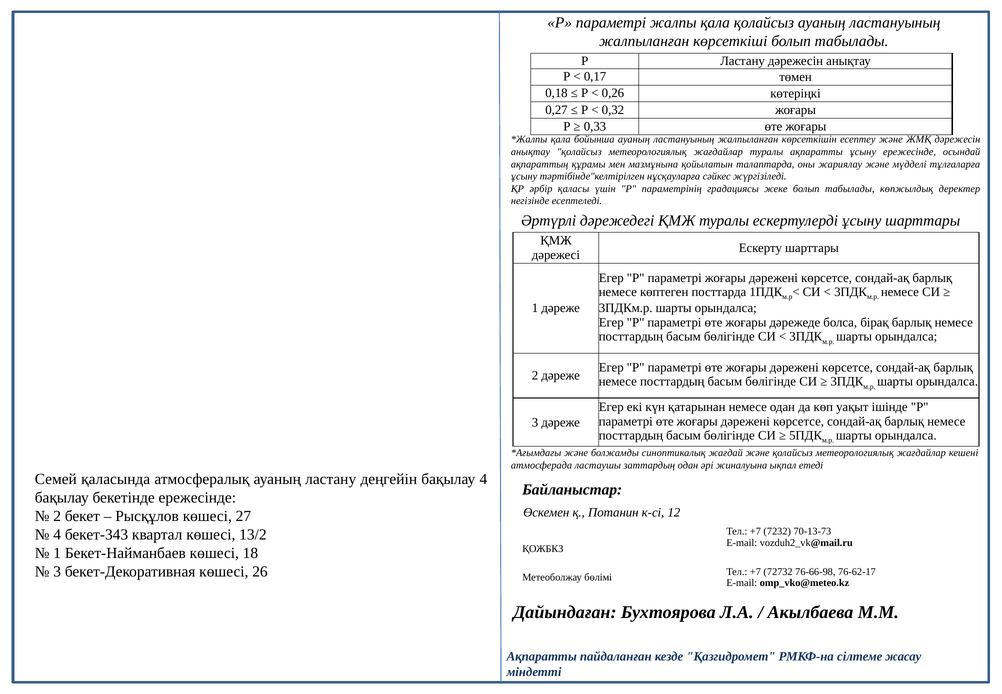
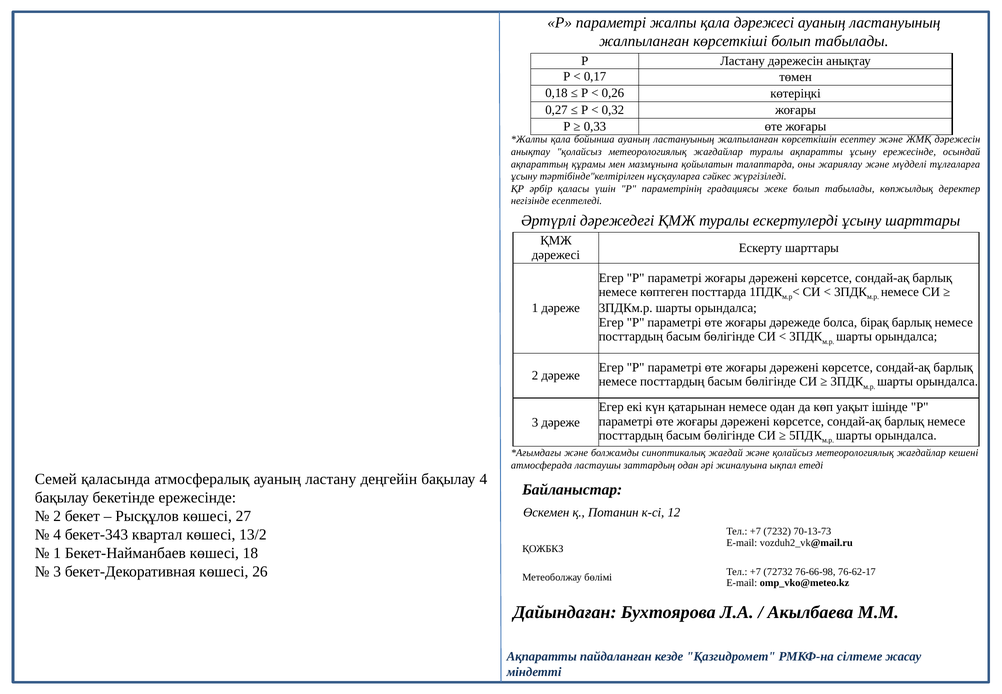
қала қолайсыз: қолайсыз -> дәрежесі
